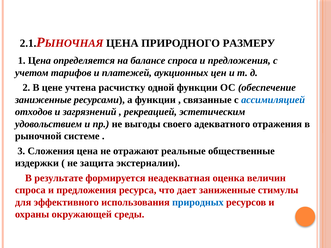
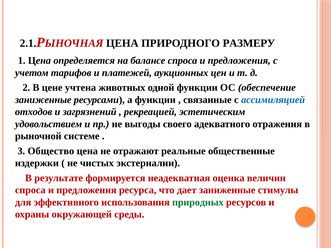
расчистку: расчистку -> животных
Сложения: Сложения -> Общество
защита: защита -> чистых
природных colour: blue -> green
